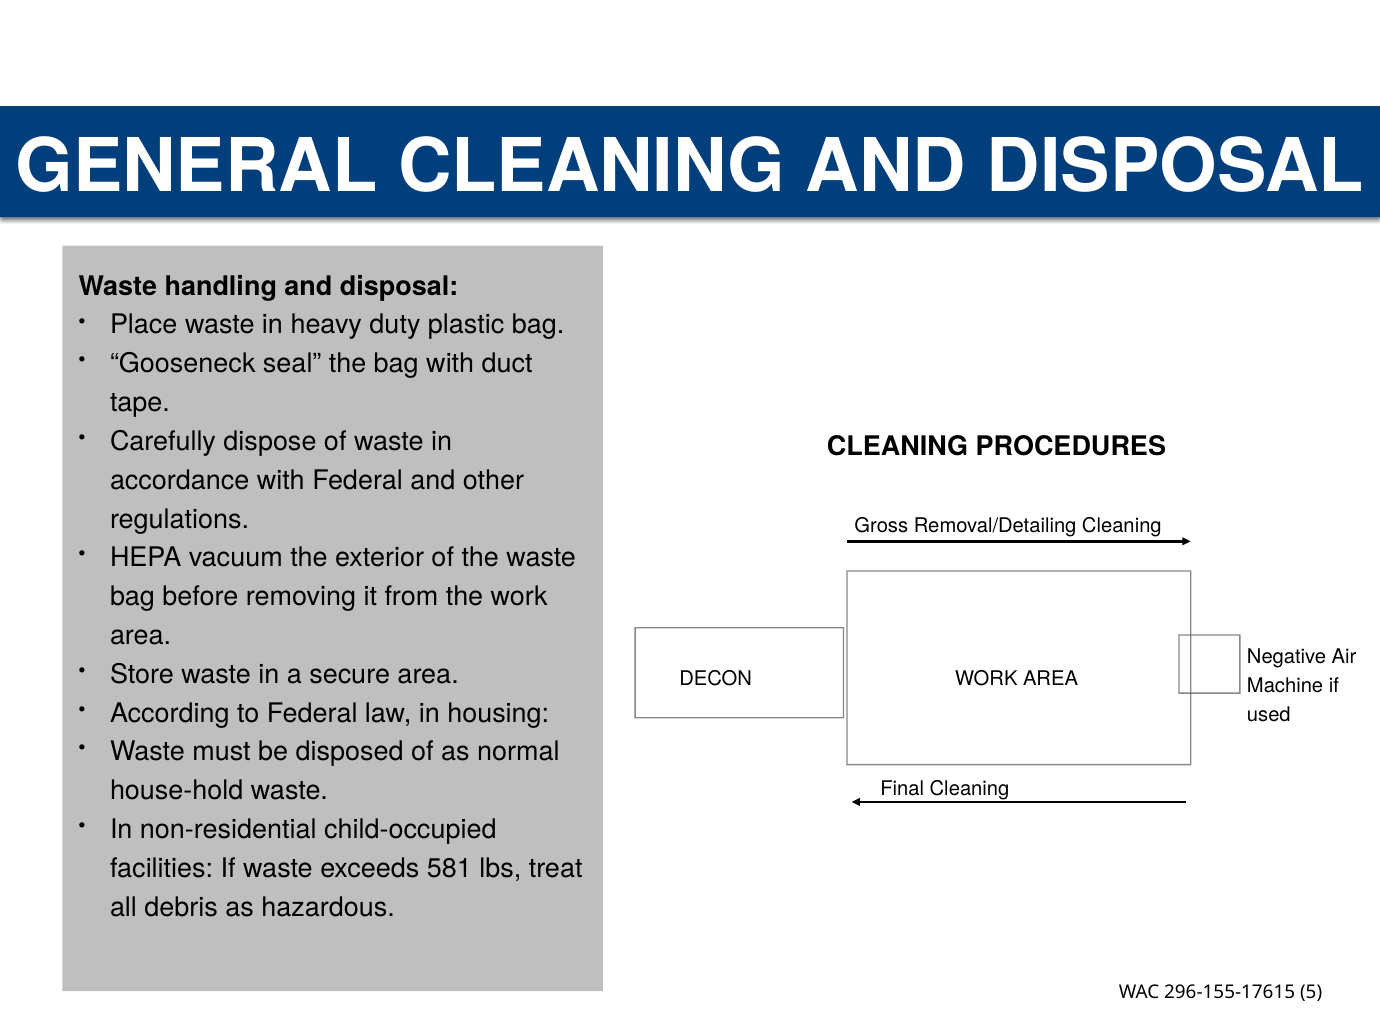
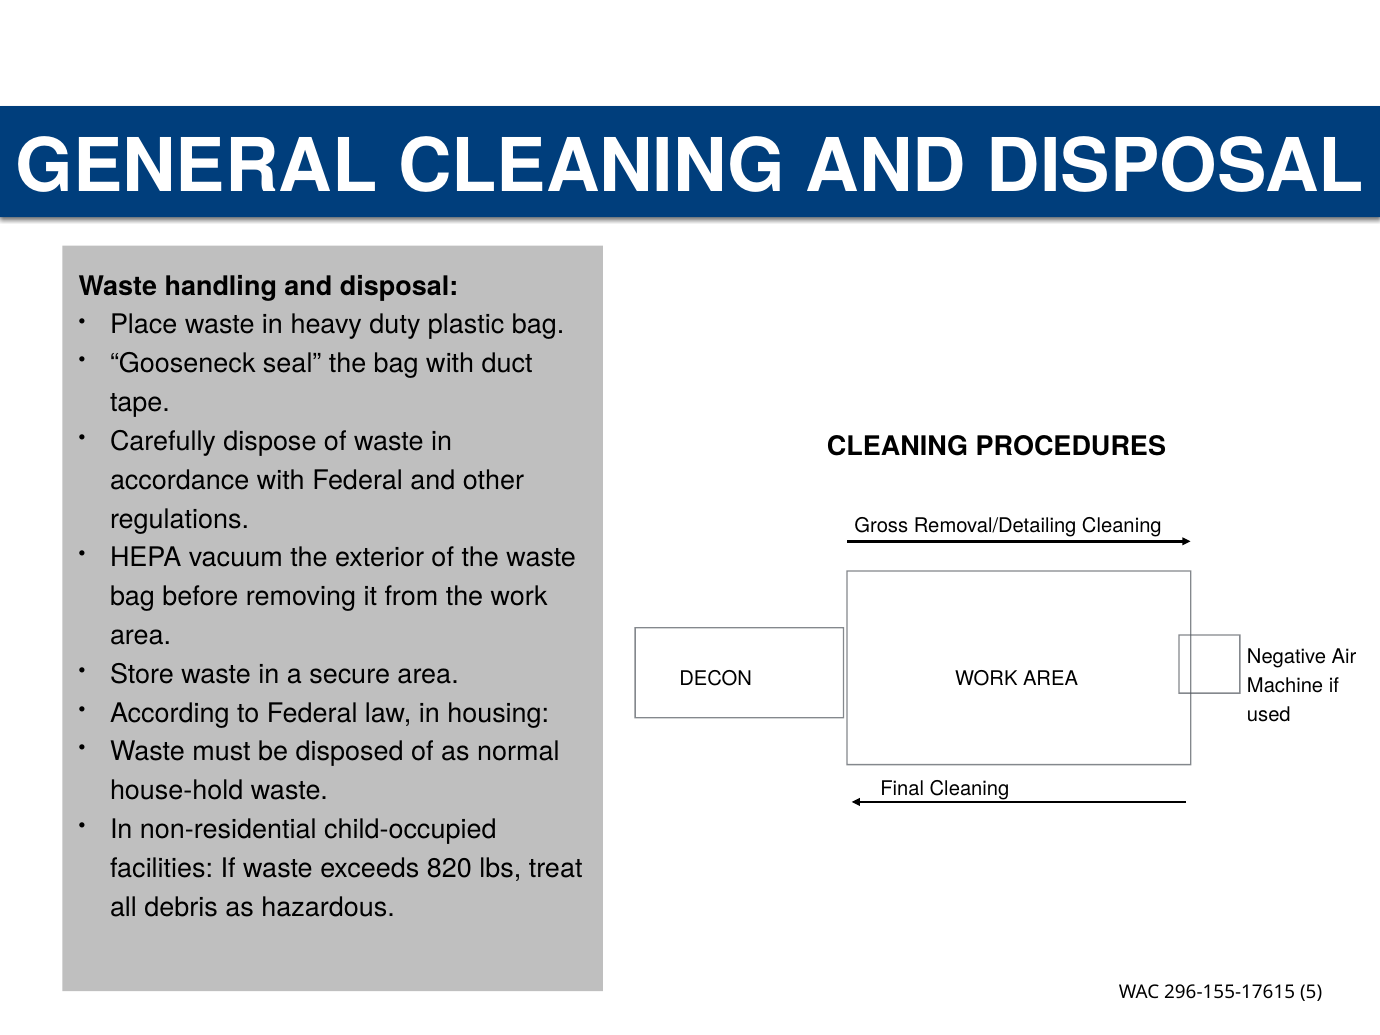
581: 581 -> 820
